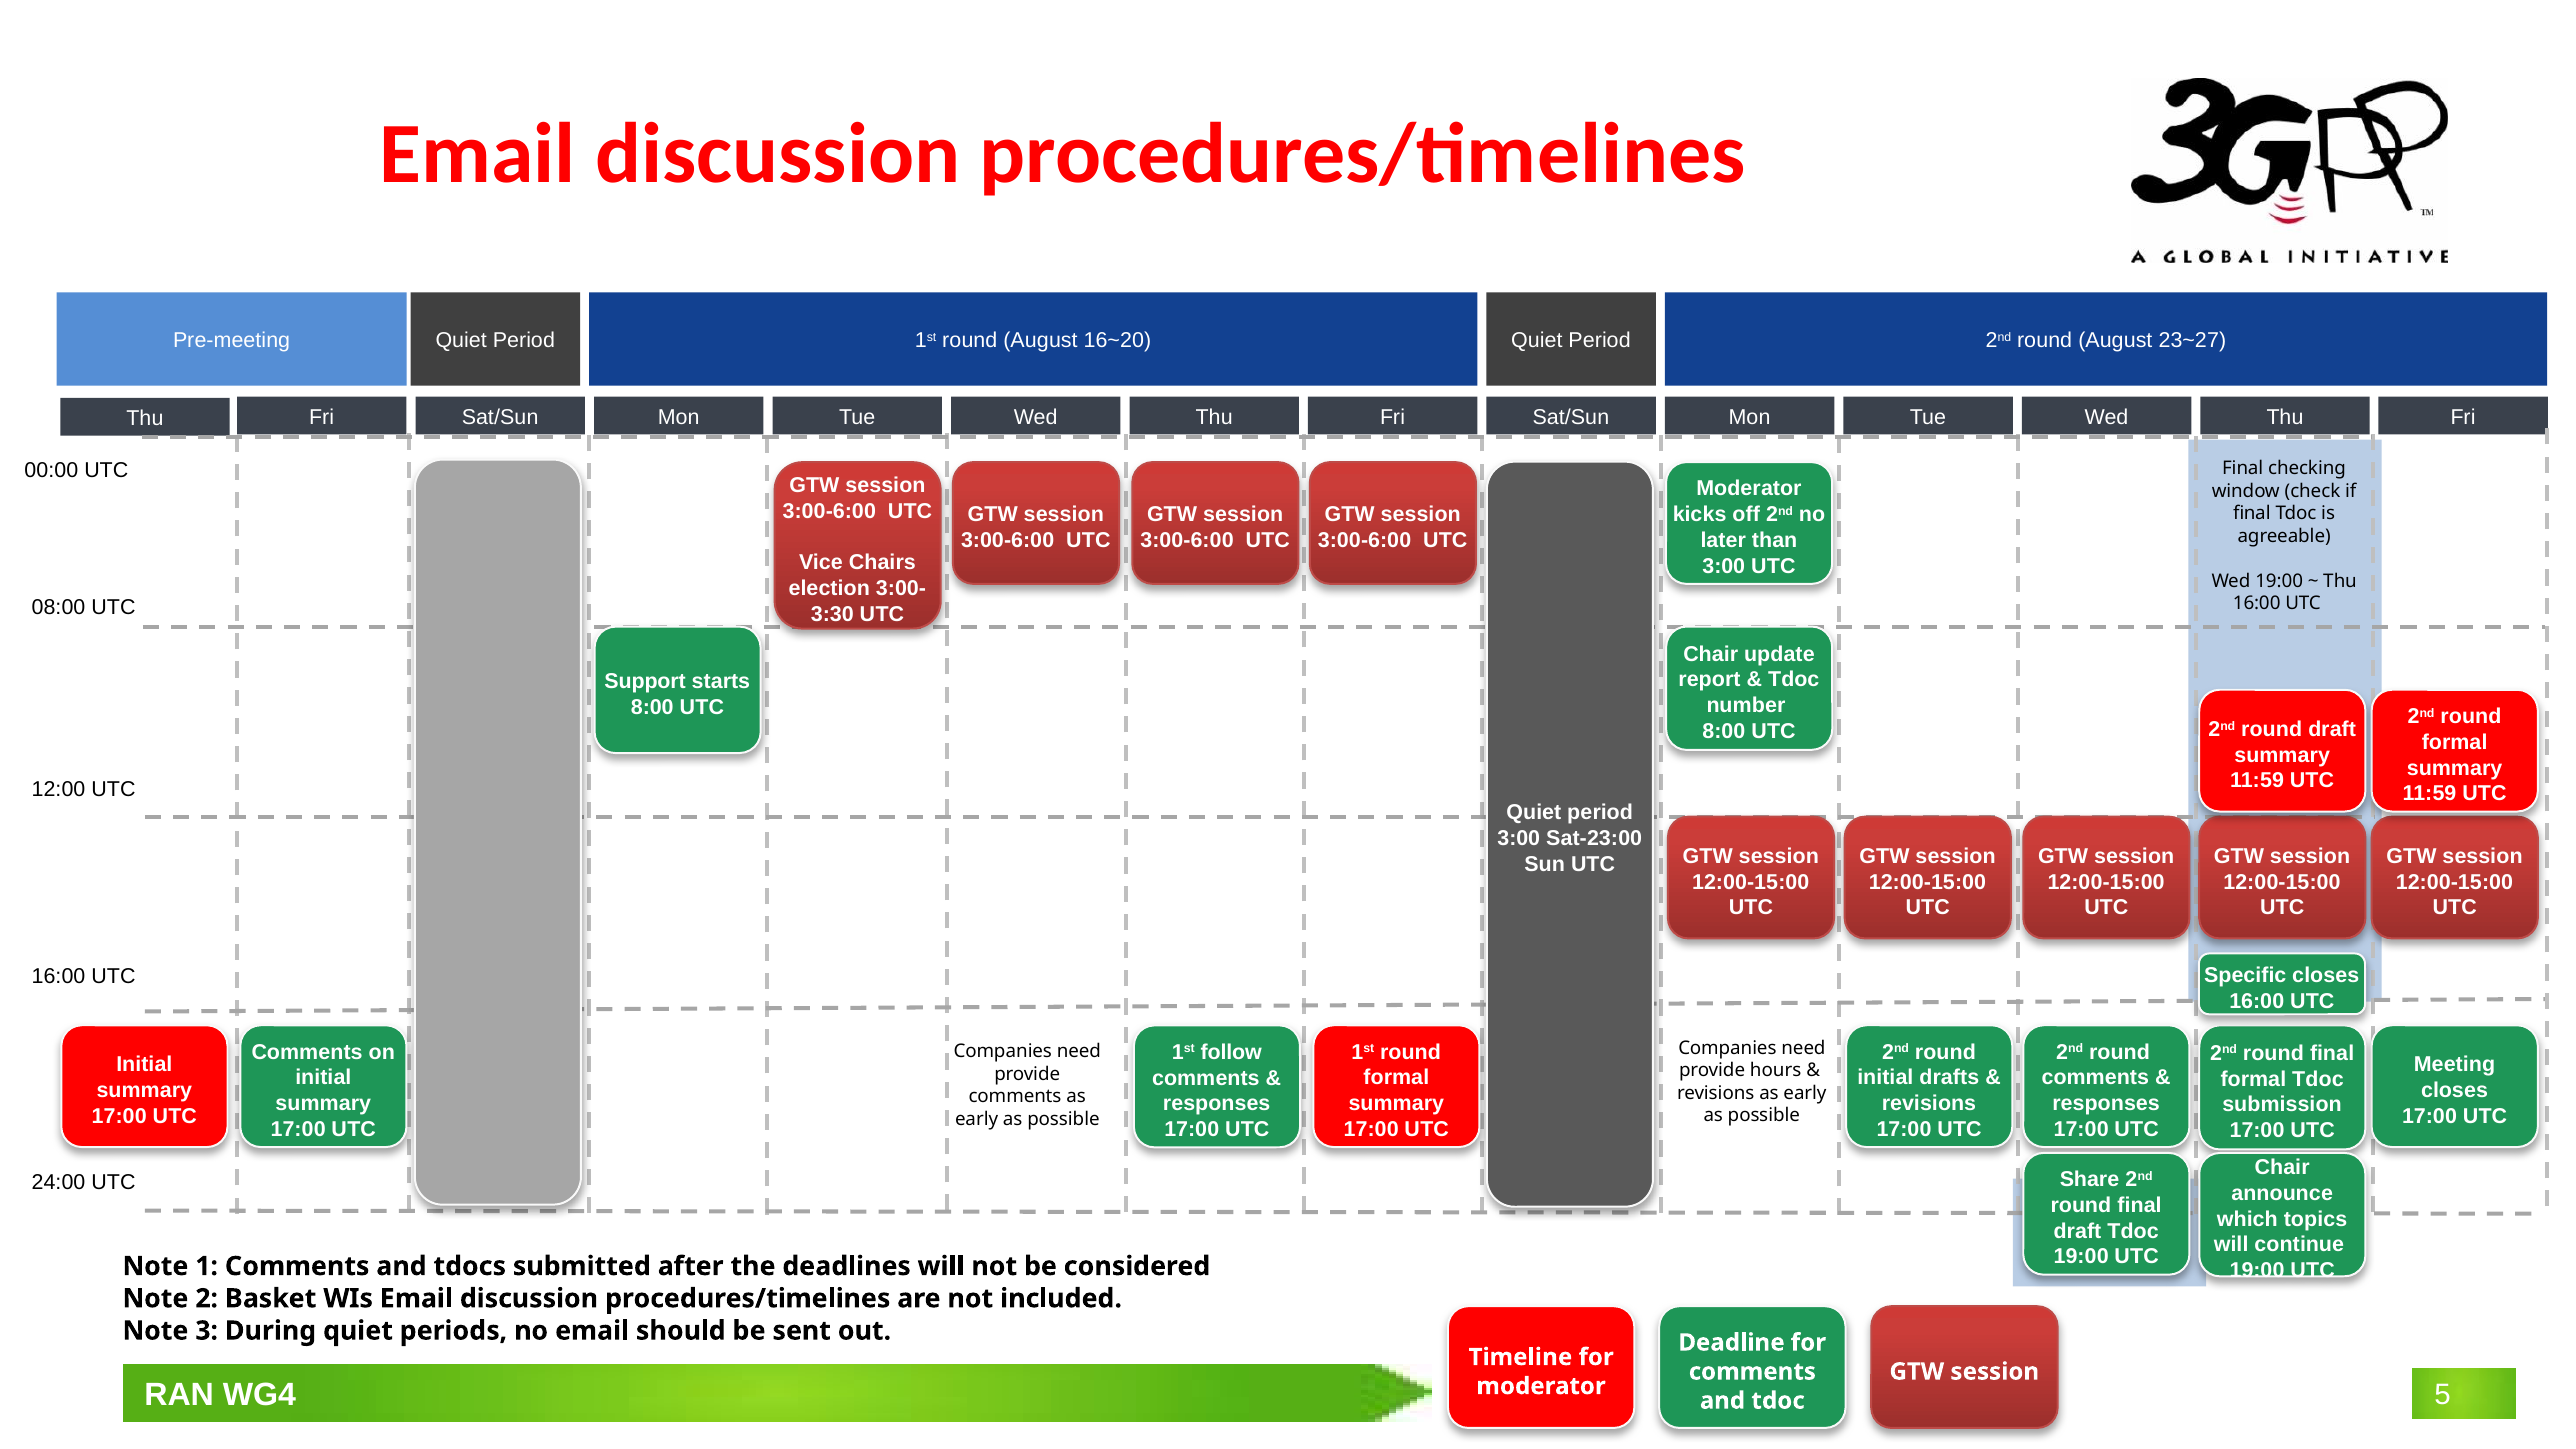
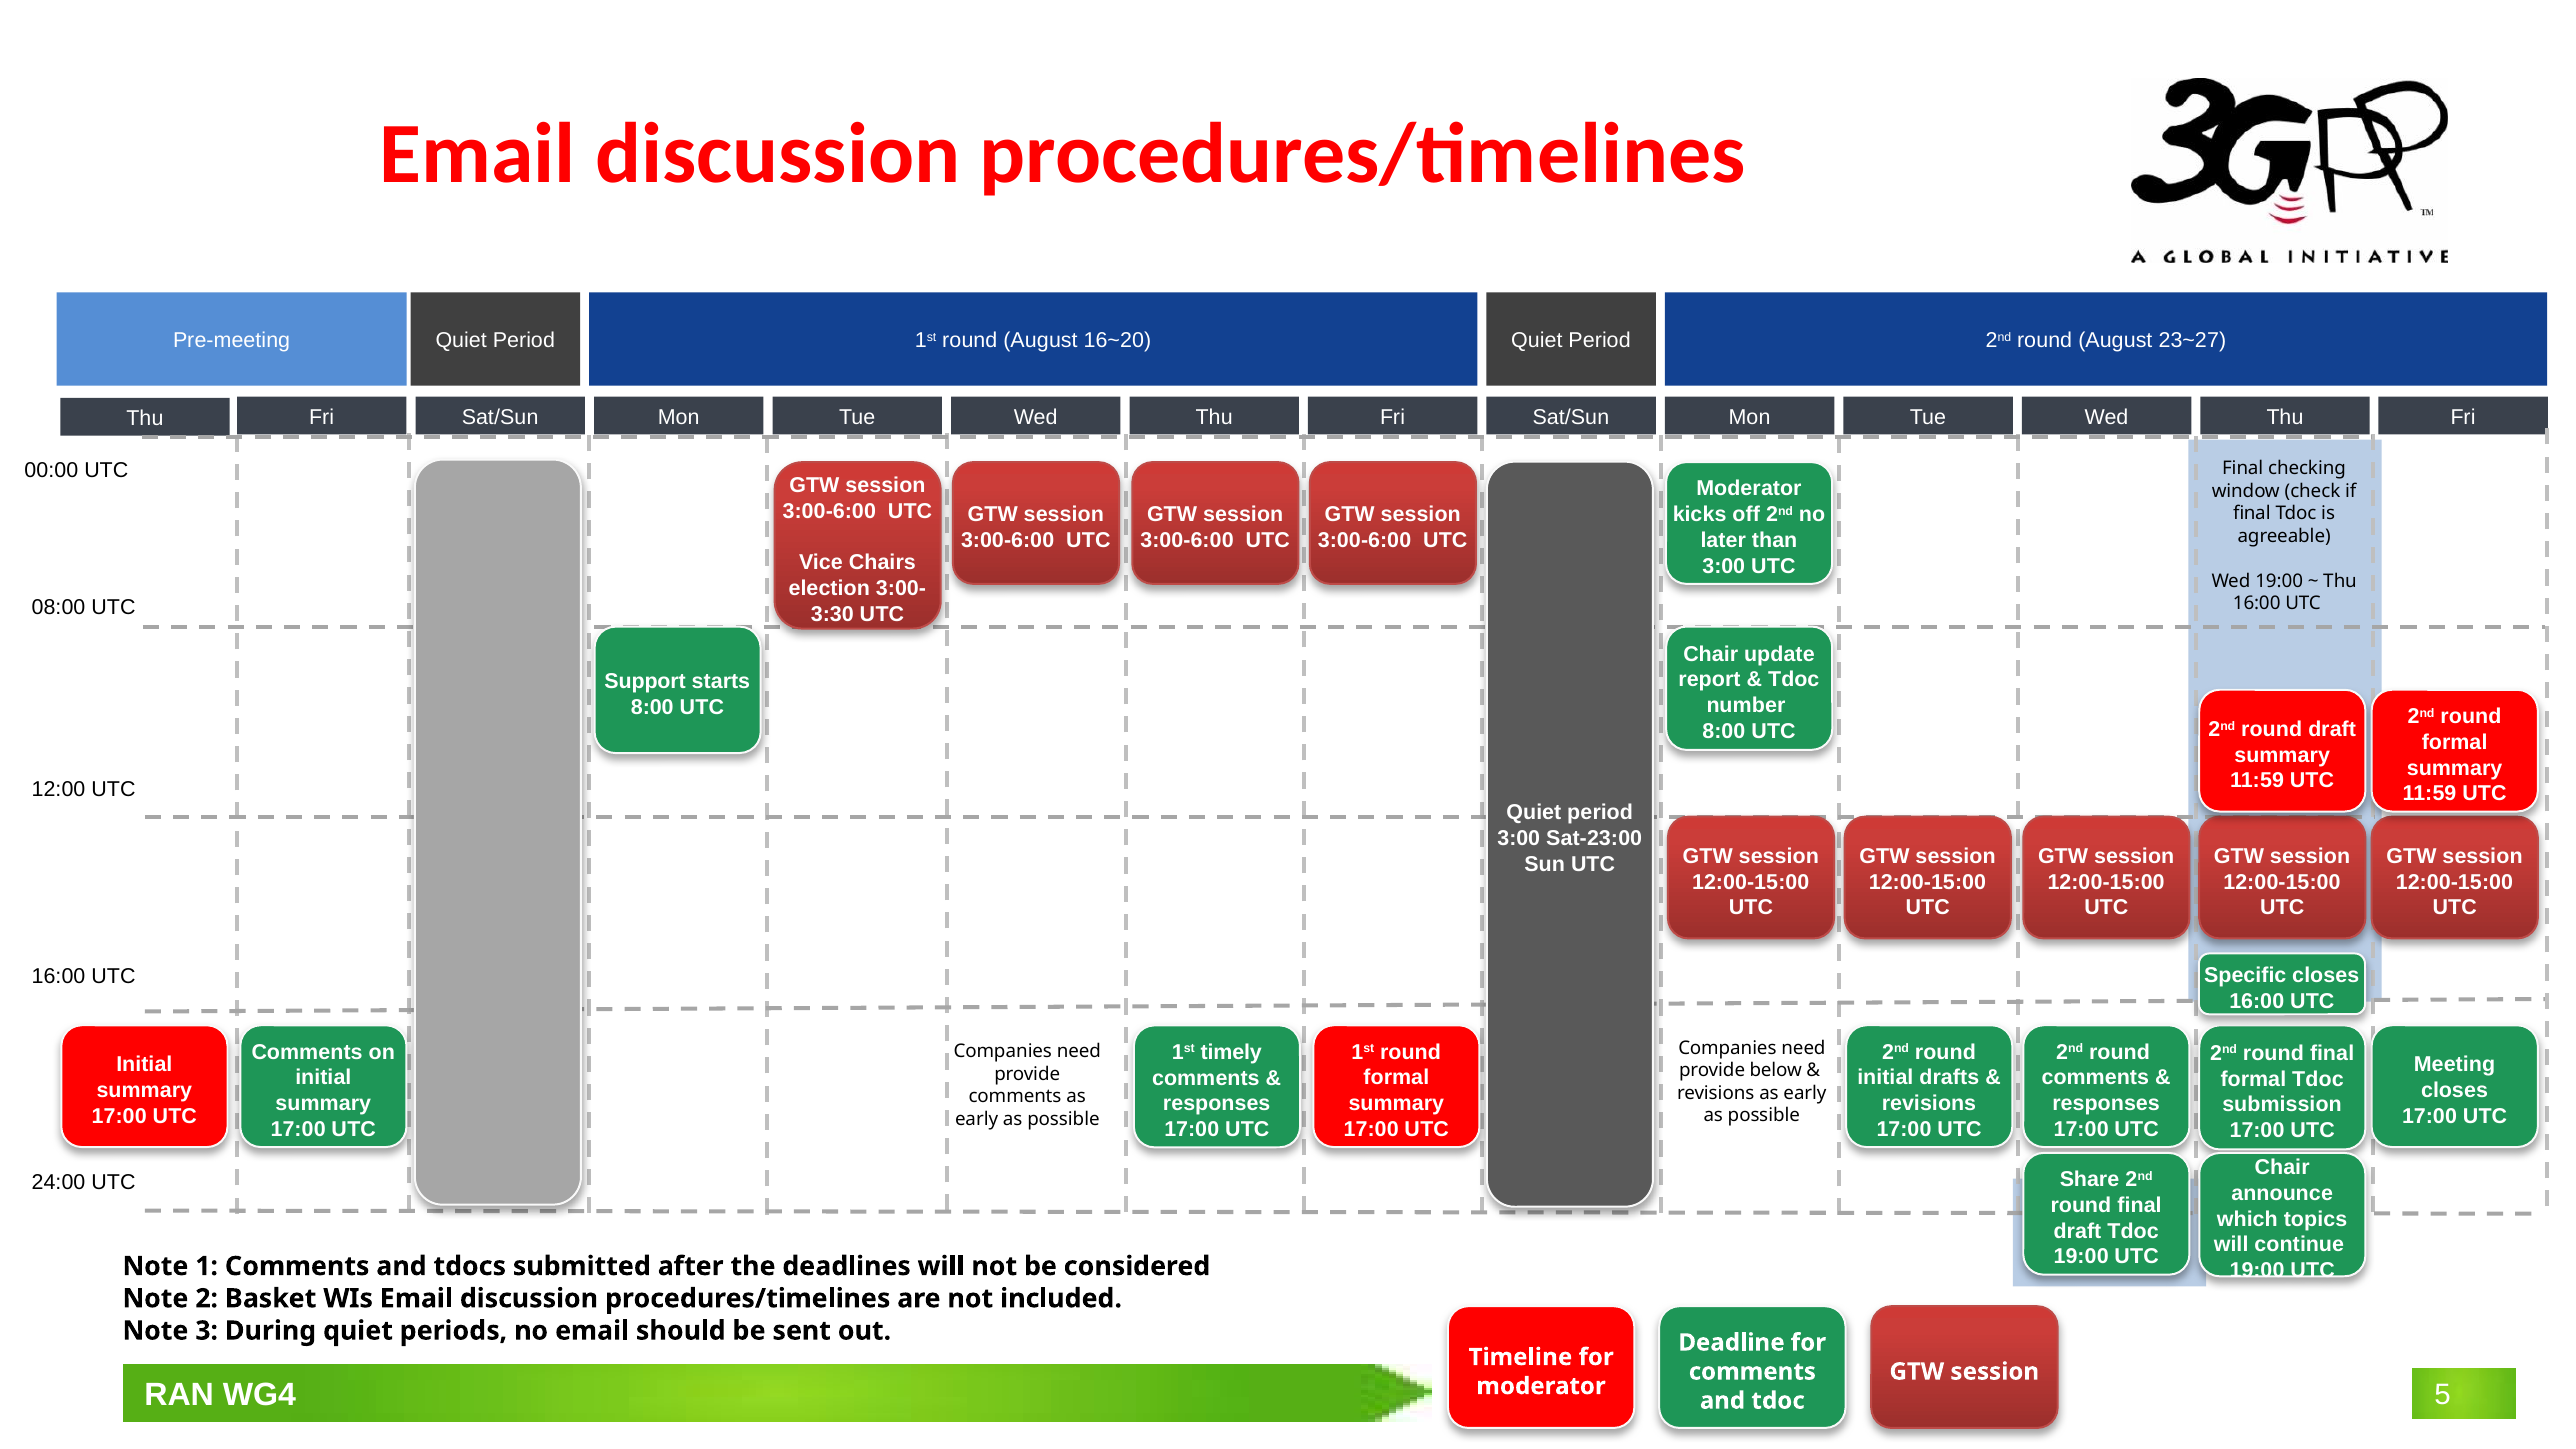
follow: follow -> timely
hours: hours -> below
